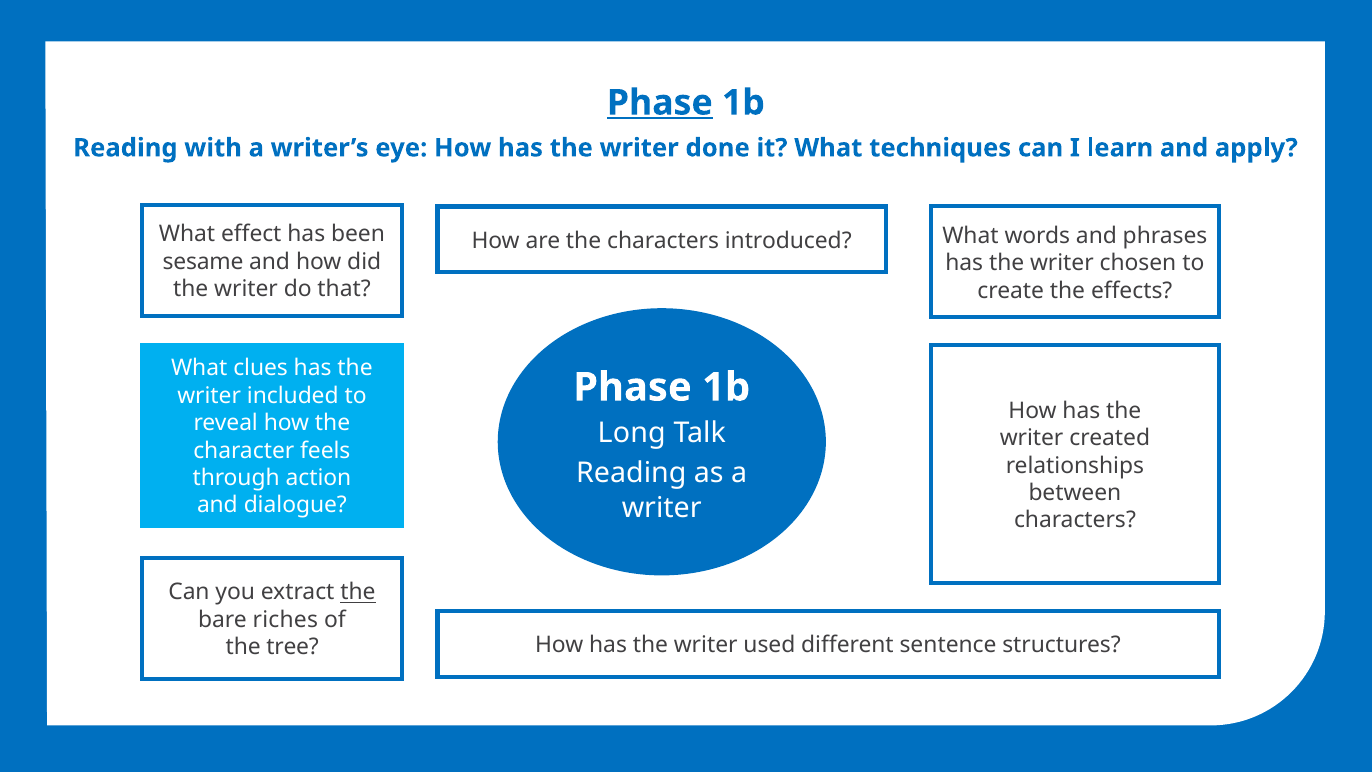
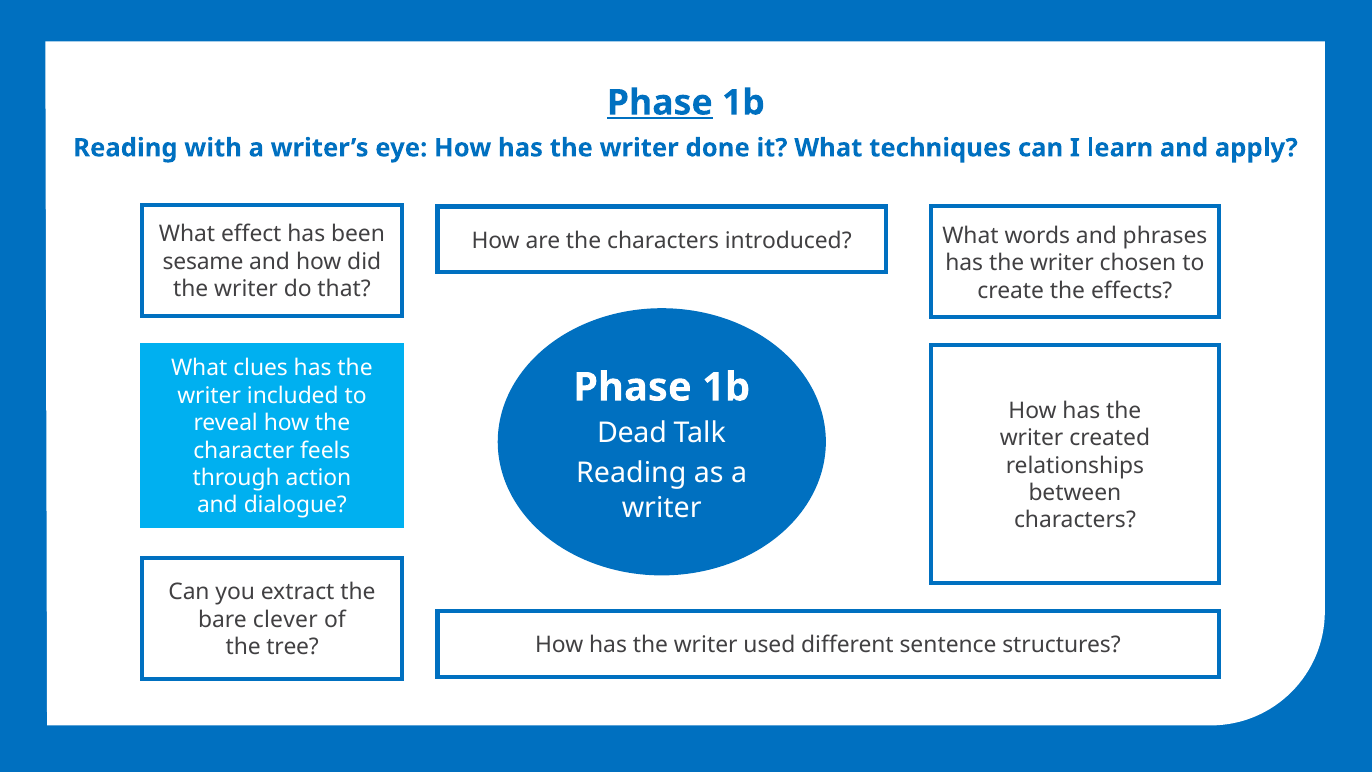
Long: Long -> Dead
the at (358, 592) underline: present -> none
riches: riches -> clever
